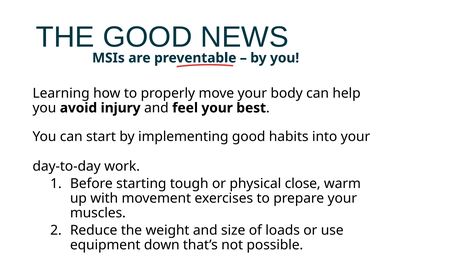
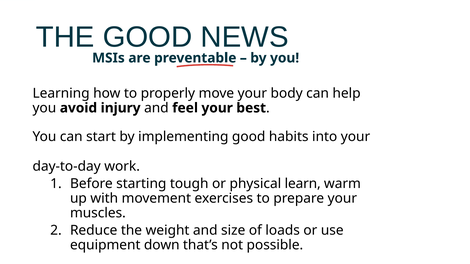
close: close -> learn
